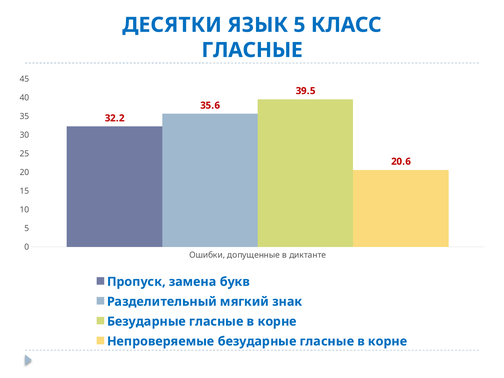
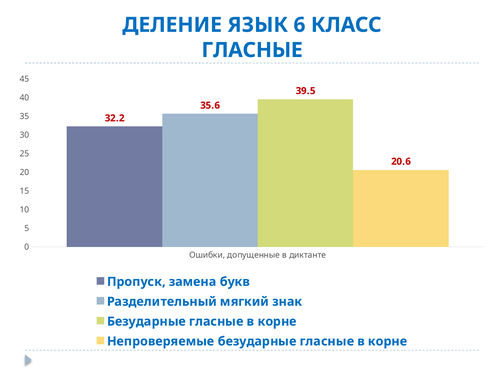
ДЕСЯТКИ: ДЕСЯТКИ -> ДЕЛЕНИЕ
ЯЗЫК 5: 5 -> 6
